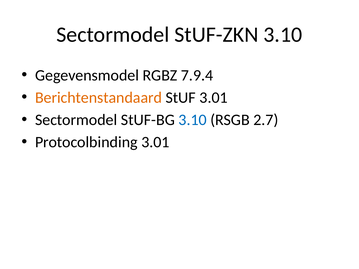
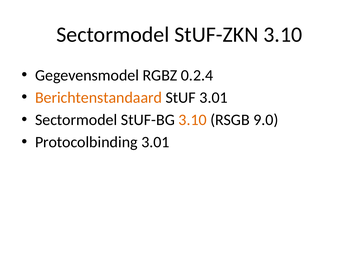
7.9.4: 7.9.4 -> 0.2.4
3.10 at (193, 120) colour: blue -> orange
2.7: 2.7 -> 9.0
